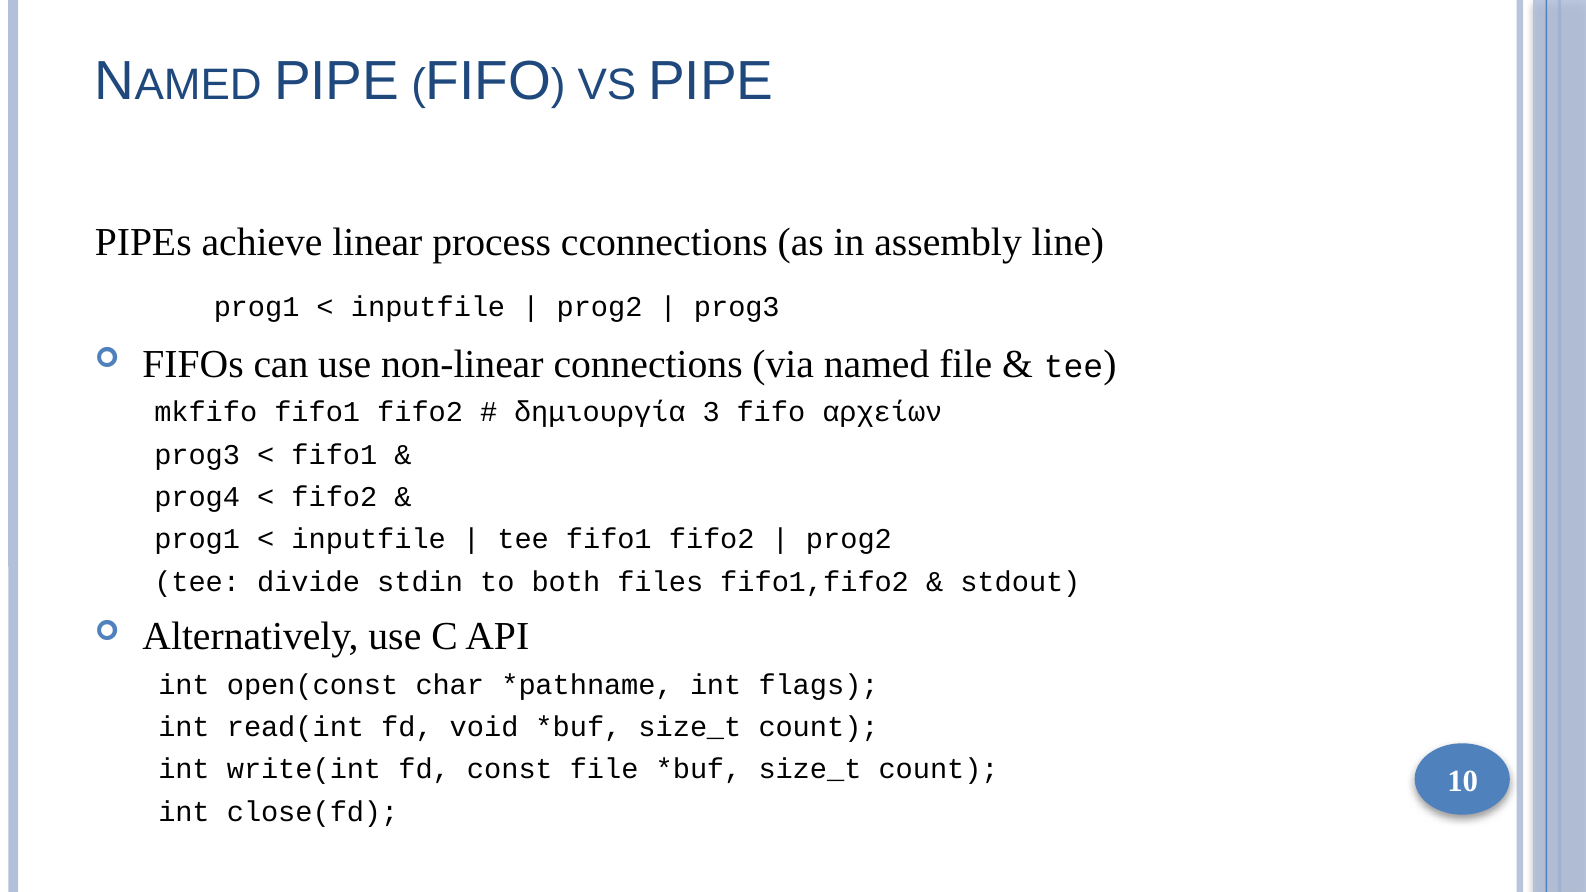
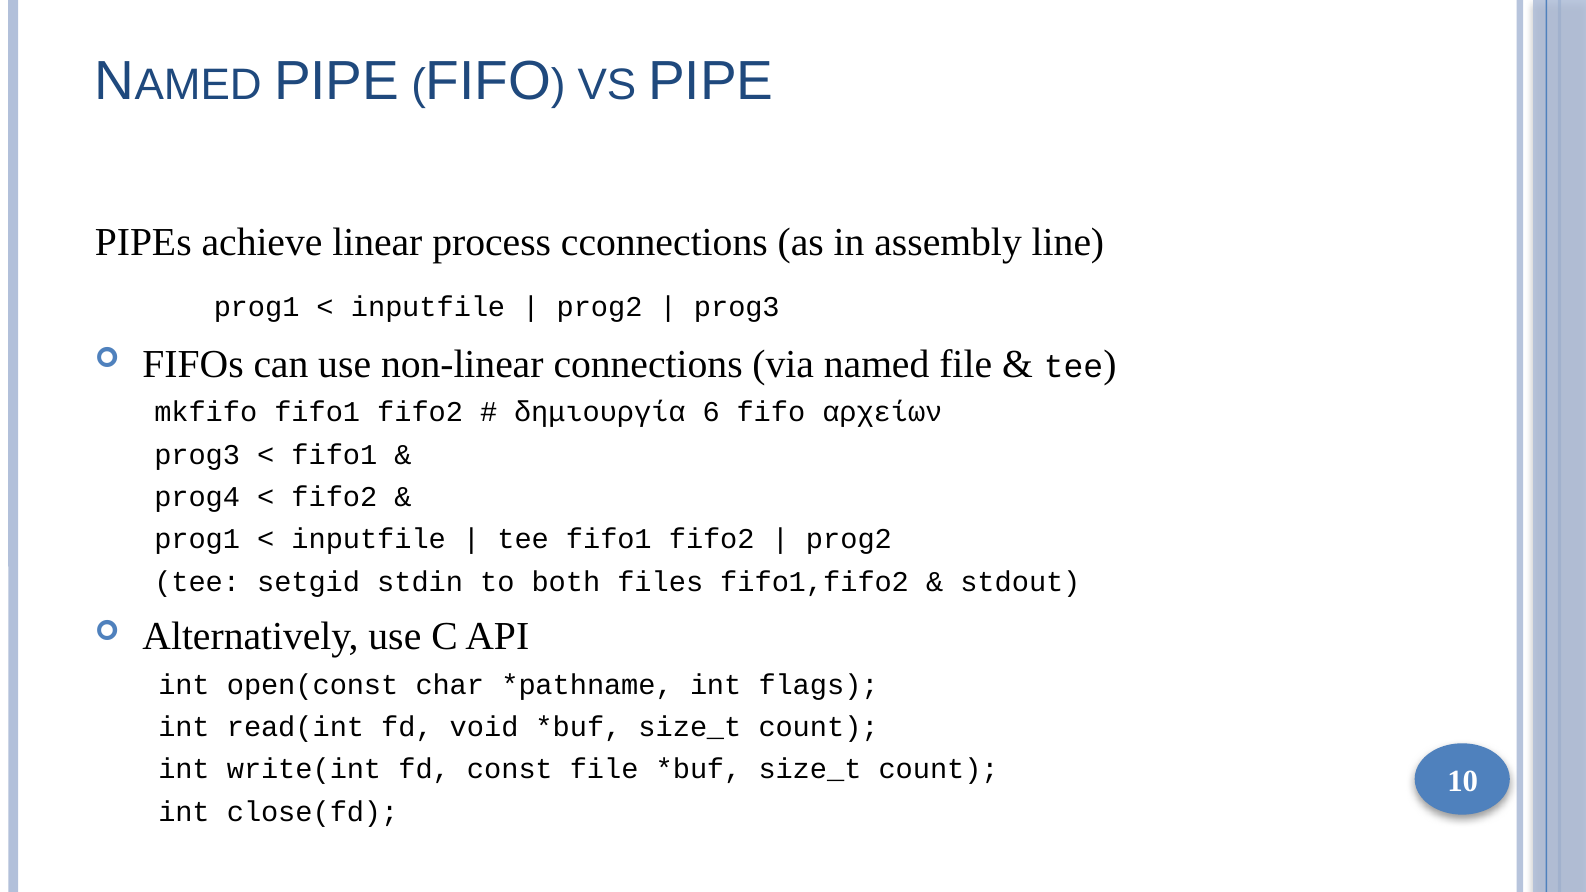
3: 3 -> 6
divide: divide -> setgid
